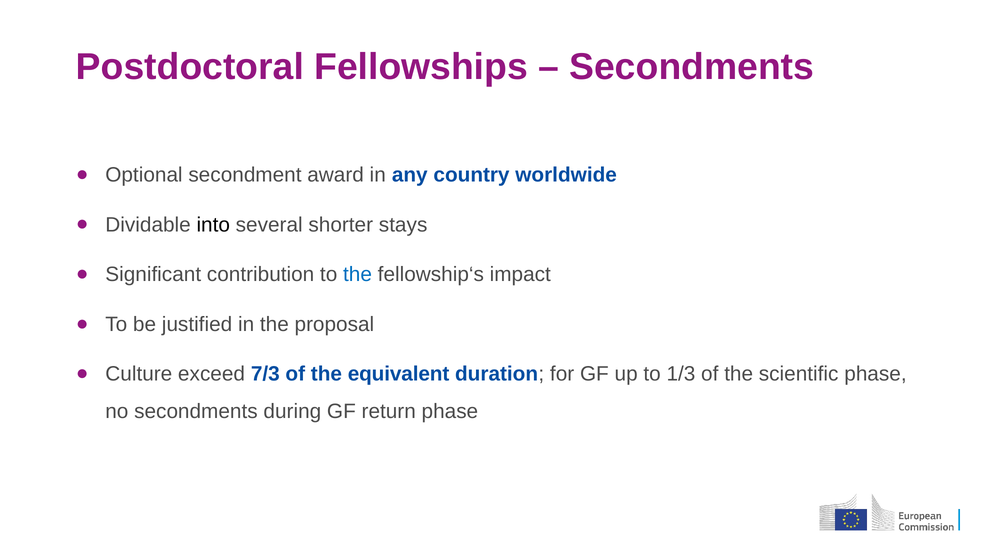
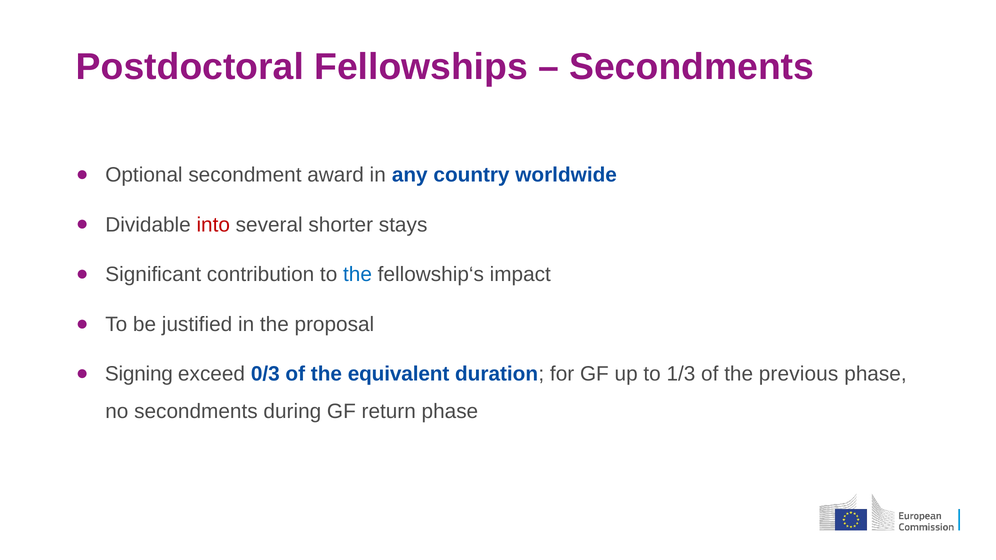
into colour: black -> red
Culture: Culture -> Signing
7/3: 7/3 -> 0/3
scientific: scientific -> previous
